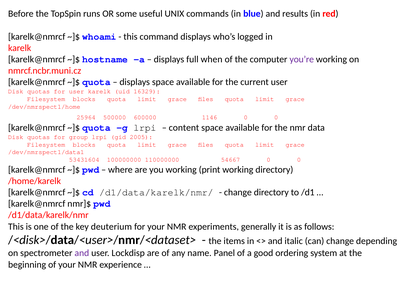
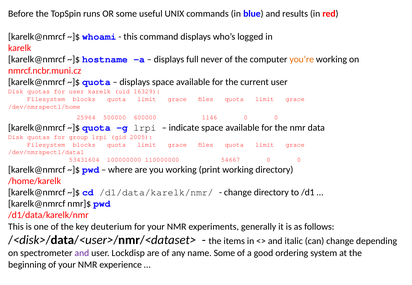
when: when -> never
you’re colour: purple -> orange
content: content -> indicate
name Panel: Panel -> Some
